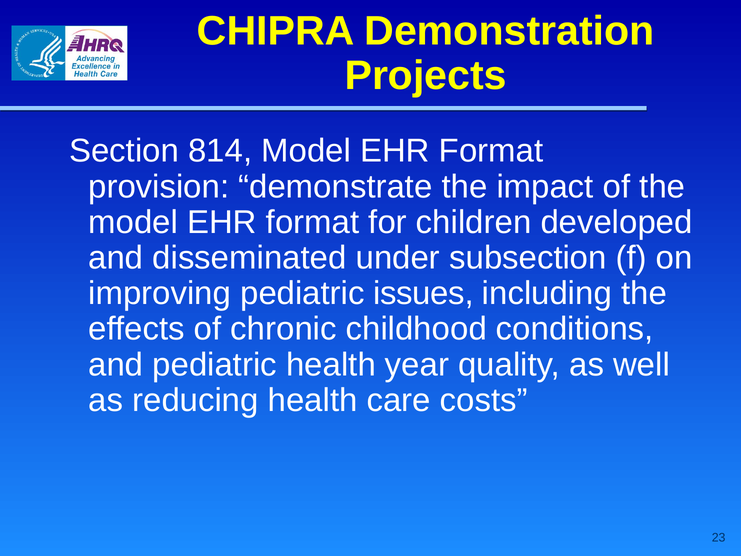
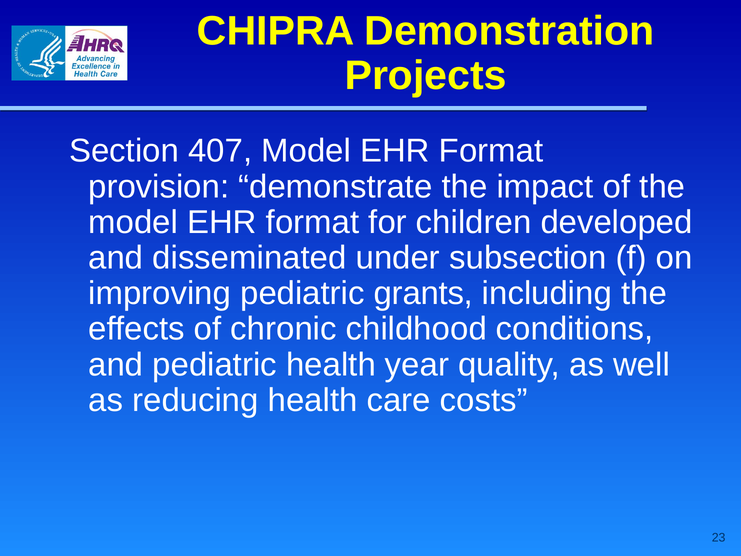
814: 814 -> 407
issues: issues -> grants
